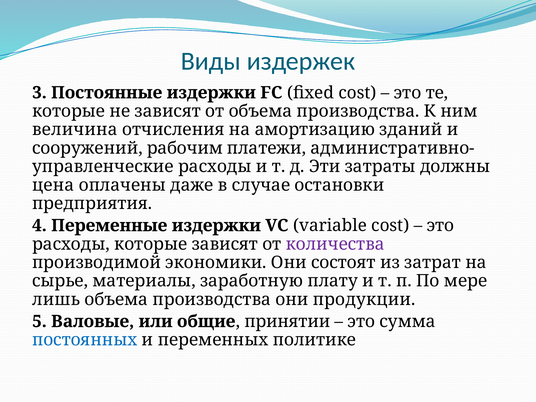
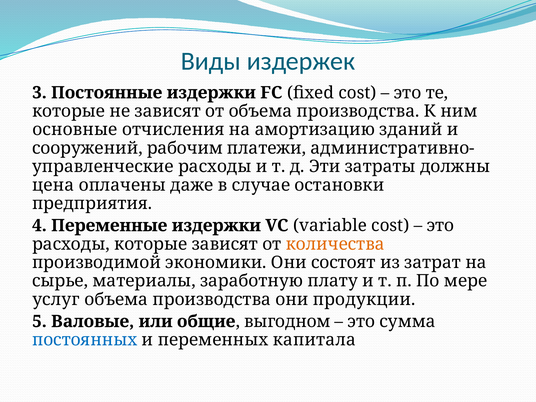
величина: величина -> основные
количества colour: purple -> orange
лишь: лишь -> услуг
принятии: принятии -> выгодном
политике: политике -> капитала
